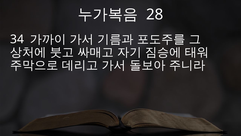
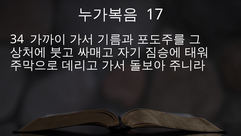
28: 28 -> 17
